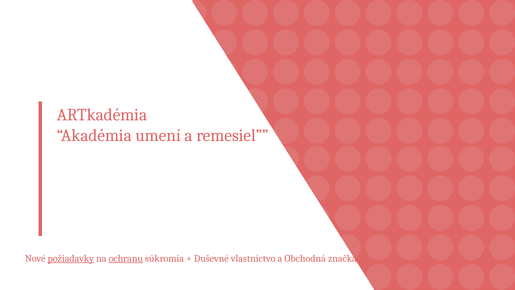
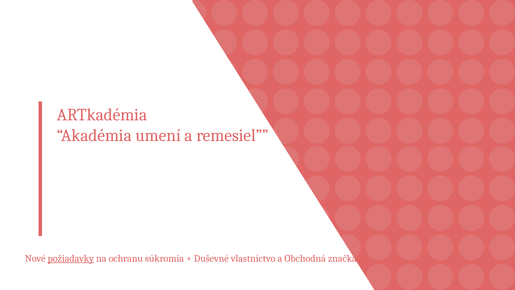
ochranu underline: present -> none
